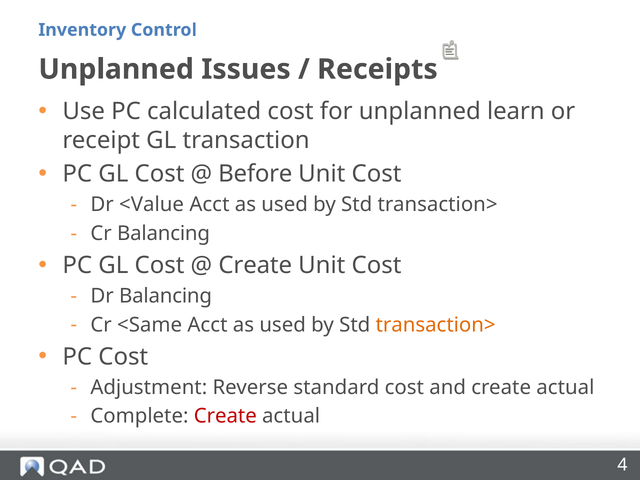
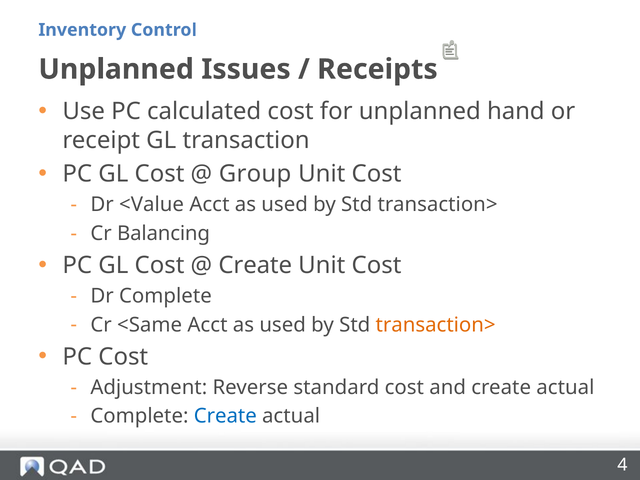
learn: learn -> hand
Before: Before -> Group
Dr Balancing: Balancing -> Complete
Create at (225, 416) colour: red -> blue
